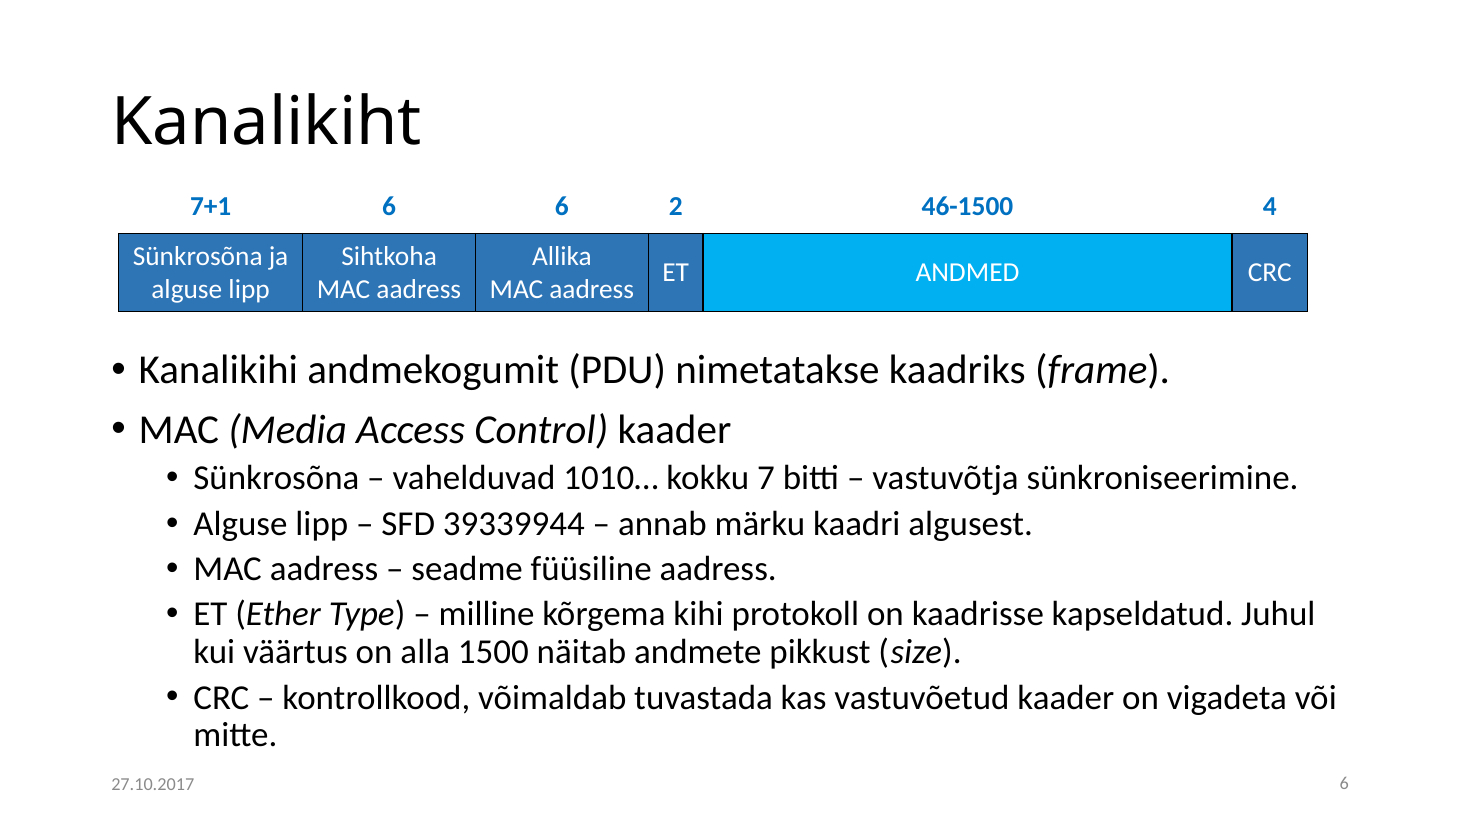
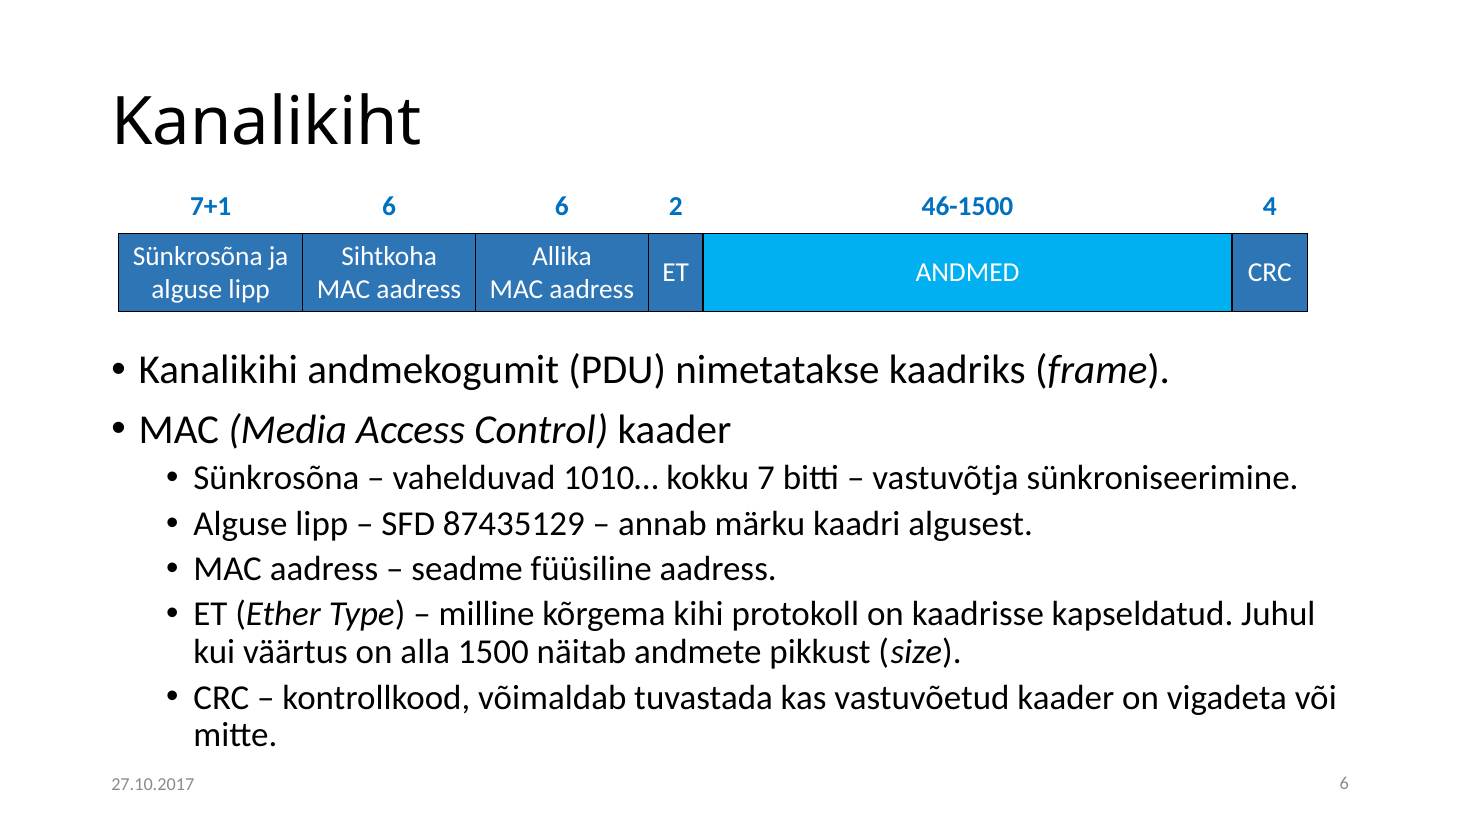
39339944: 39339944 -> 87435129
